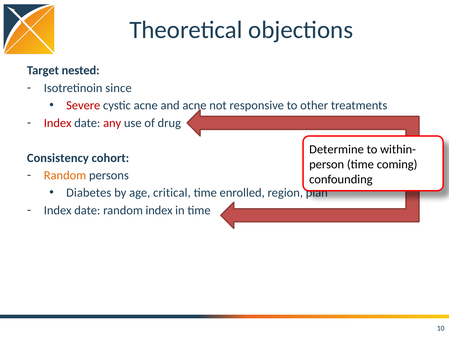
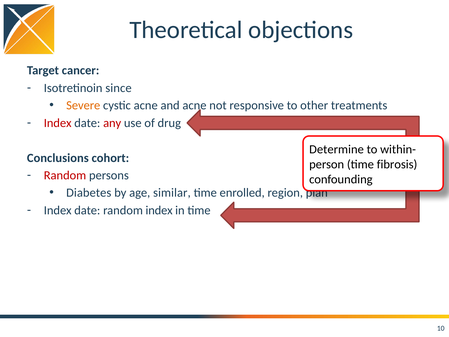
nested: nested -> cancer
Severe colour: red -> orange
Consistency: Consistency -> Conclusions
coming: coming -> fibrosis
Random at (65, 175) colour: orange -> red
critical: critical -> similar
